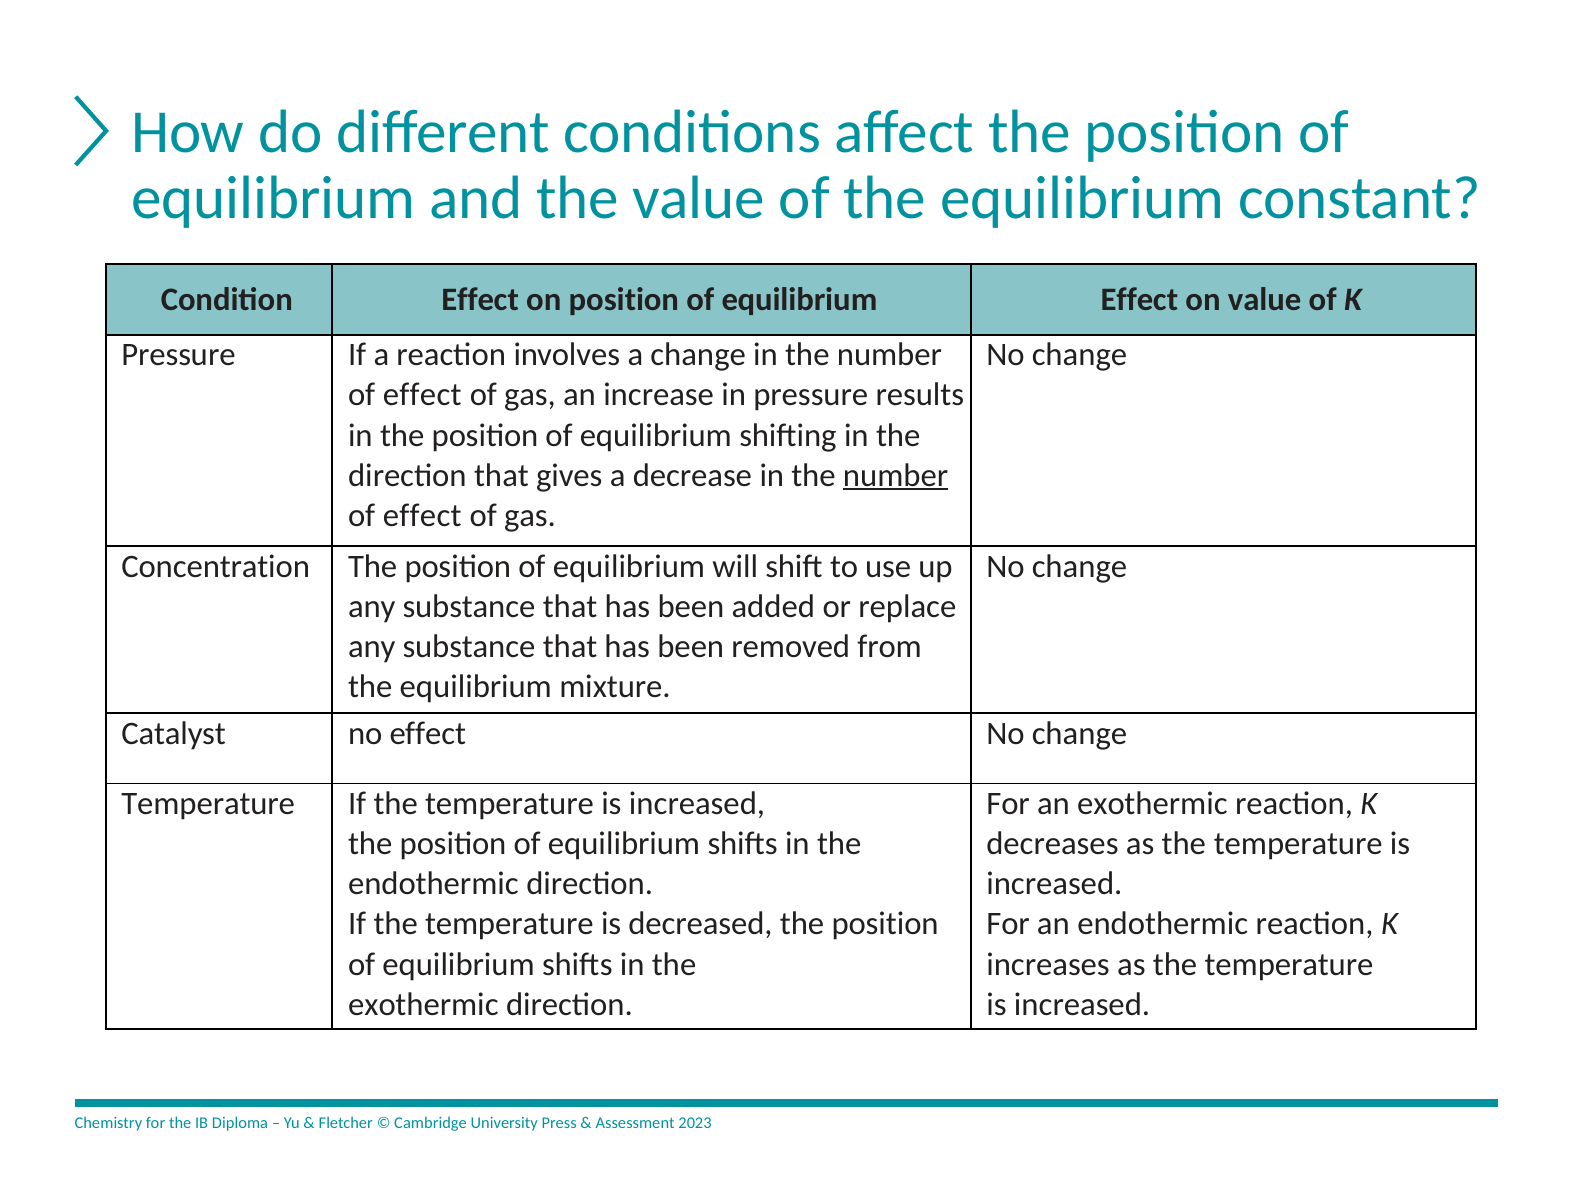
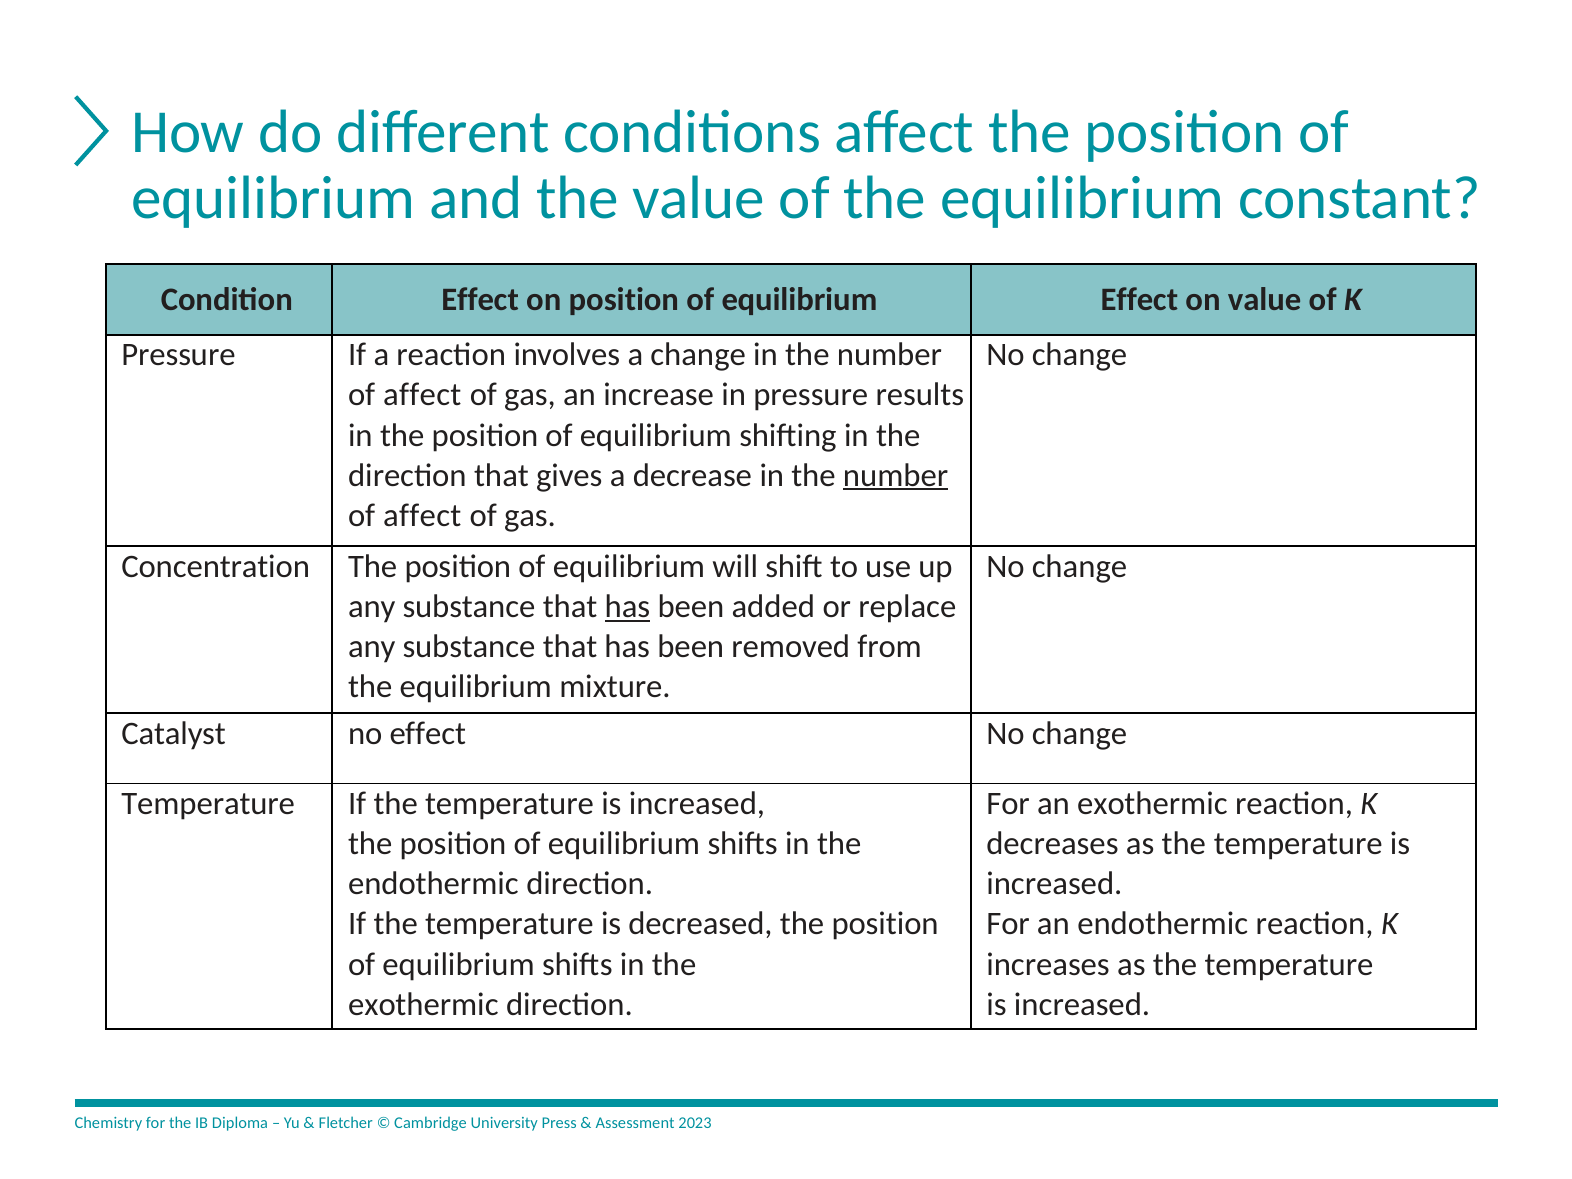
effect at (422, 395): effect -> affect
effect at (422, 515): effect -> affect
has at (627, 607) underline: none -> present
